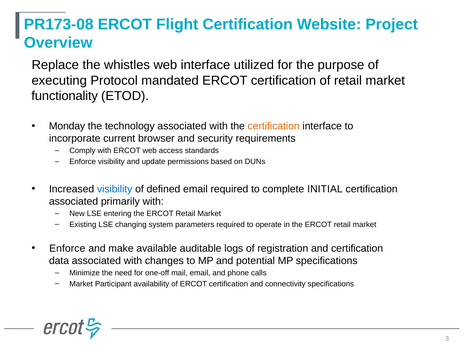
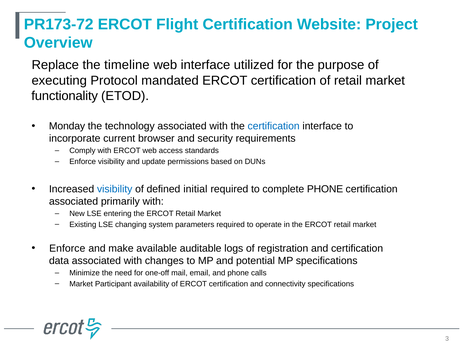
PR173-08: PR173-08 -> PR173-72
whistles: whistles -> timeline
certification at (274, 126) colour: orange -> blue
defined email: email -> initial
complete INITIAL: INITIAL -> PHONE
